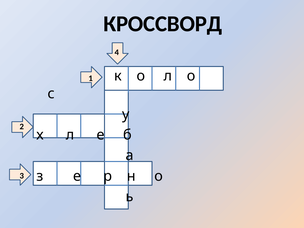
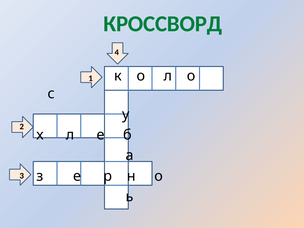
КРОССВОРД colour: black -> green
